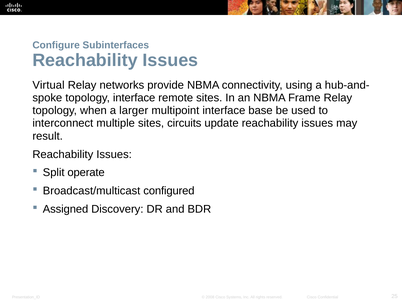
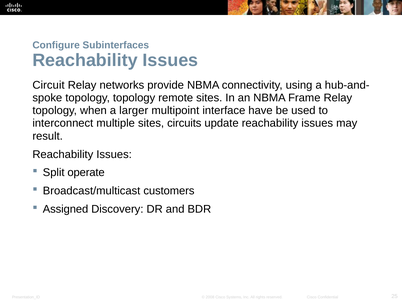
Virtual: Virtual -> Circuit
topology interface: interface -> topology
base: base -> have
configured: configured -> customers
